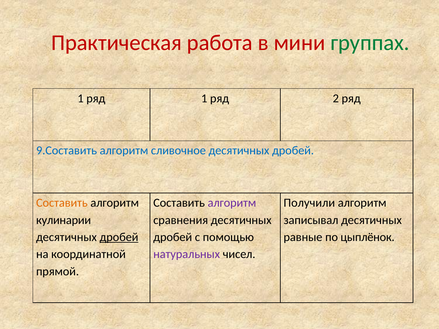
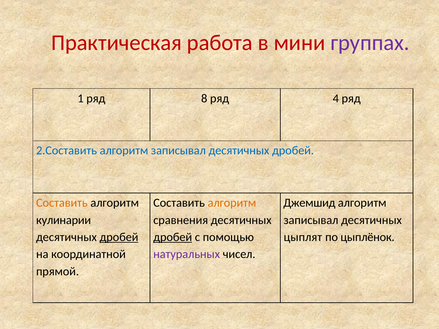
группах colour: green -> purple
ряд 1: 1 -> 8
2: 2 -> 4
9.Составить: 9.Составить -> 2.Составить
сливочное at (178, 151): сливочное -> записывал
алгоритм at (232, 203) colour: purple -> orange
Получили: Получили -> Джемшид
дробей at (173, 237) underline: none -> present
равные: равные -> цыплят
